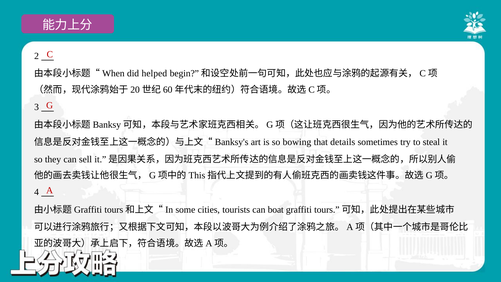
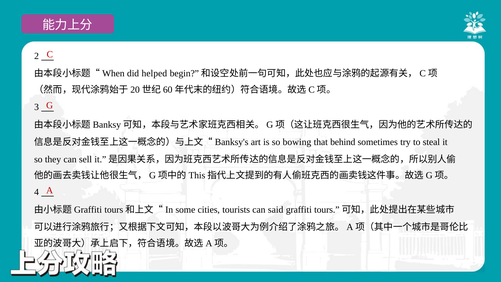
details: details -> behind
boat: boat -> said
